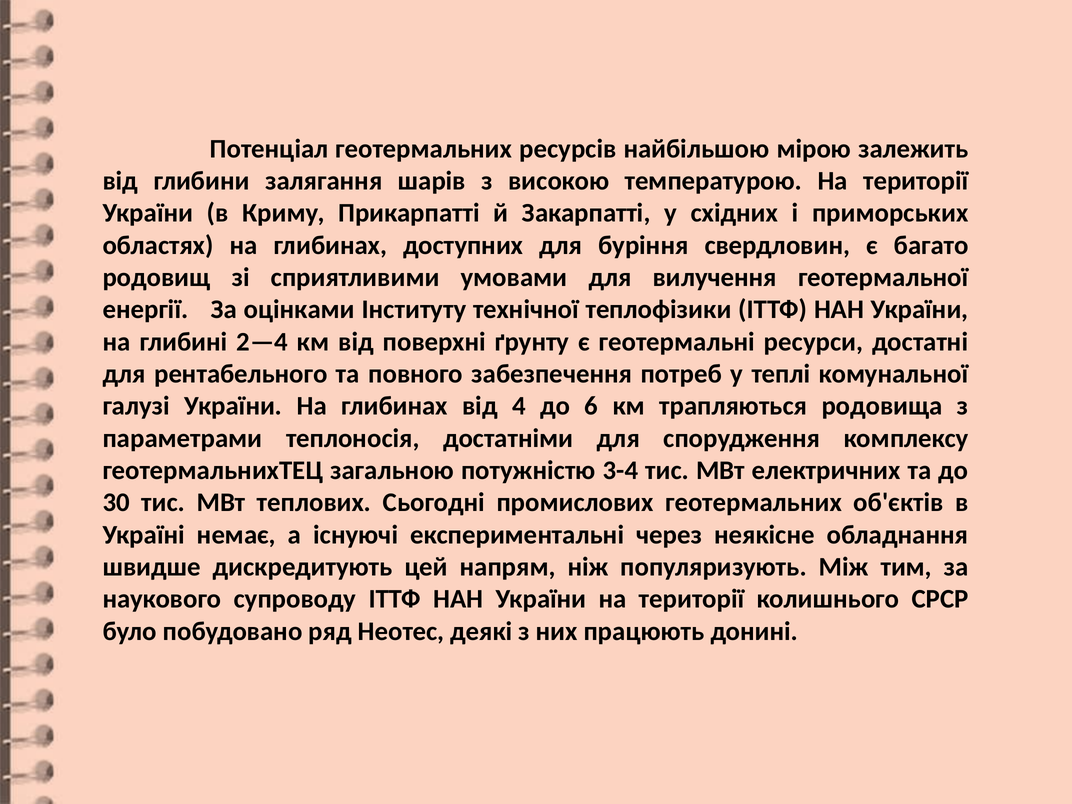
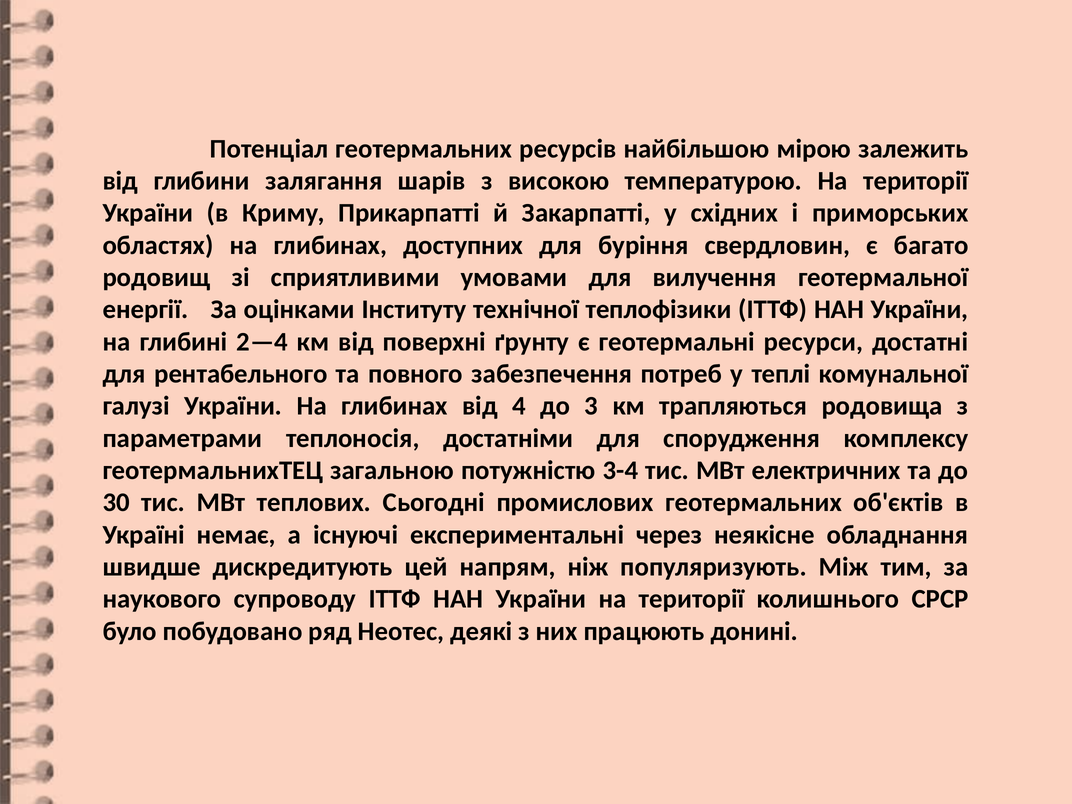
6: 6 -> 3
